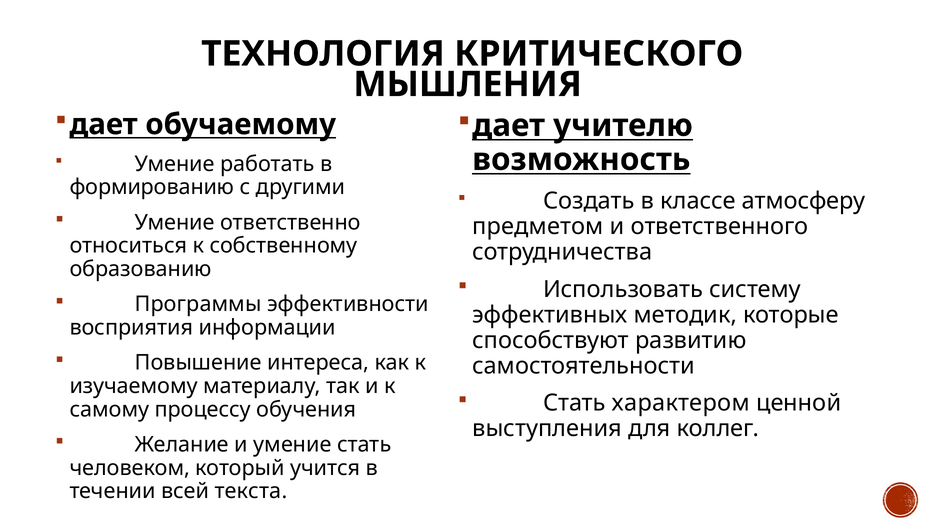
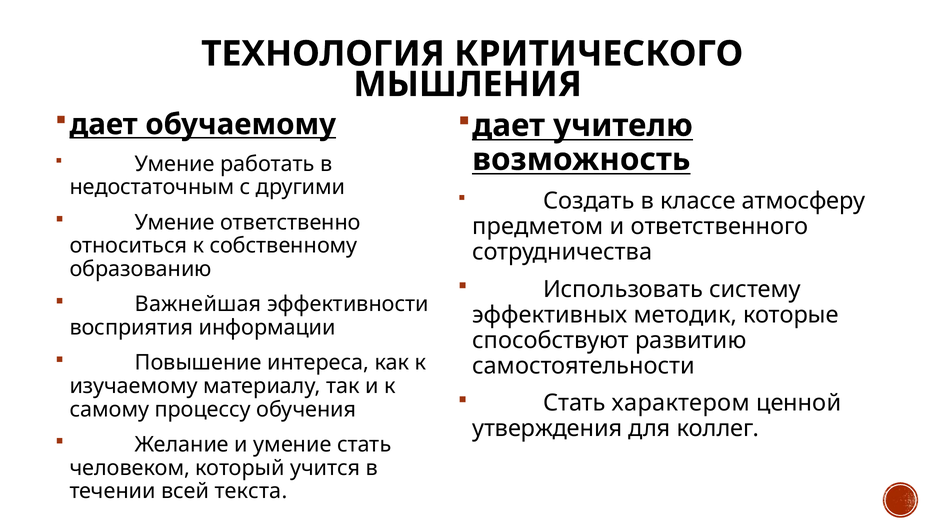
формированию: формированию -> недостаточным
Программы: Программы -> Важнейшая
выступления: выступления -> утверждения
